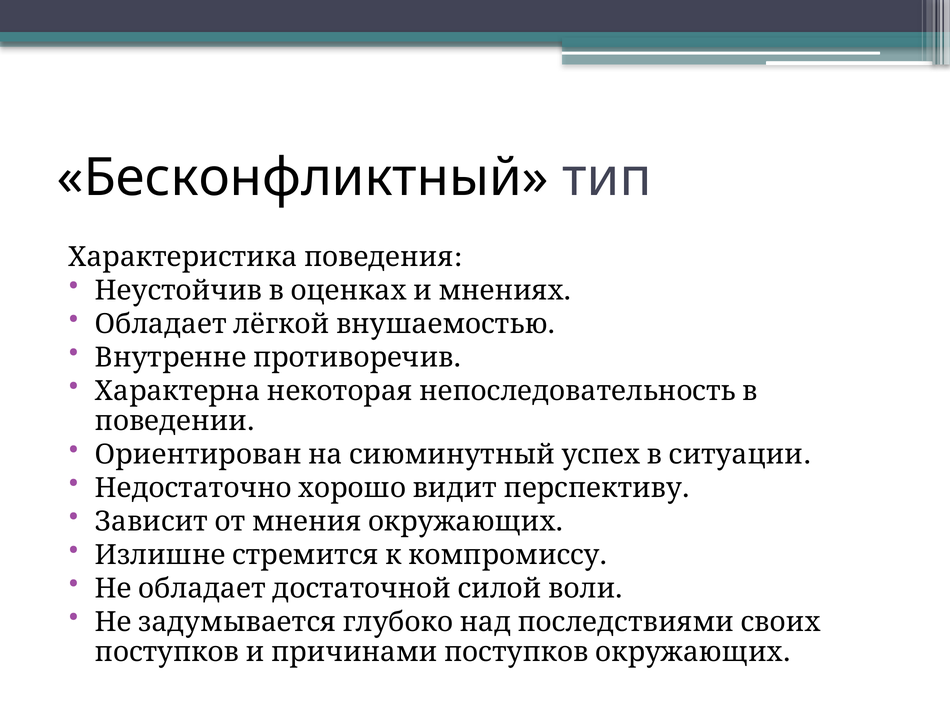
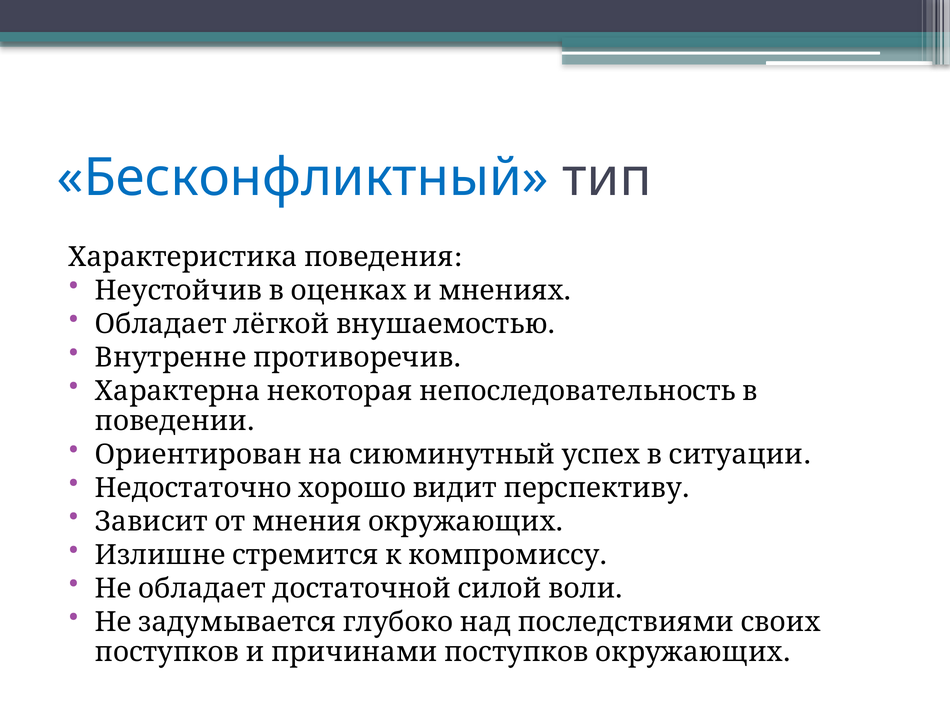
Бесконфликтный colour: black -> blue
